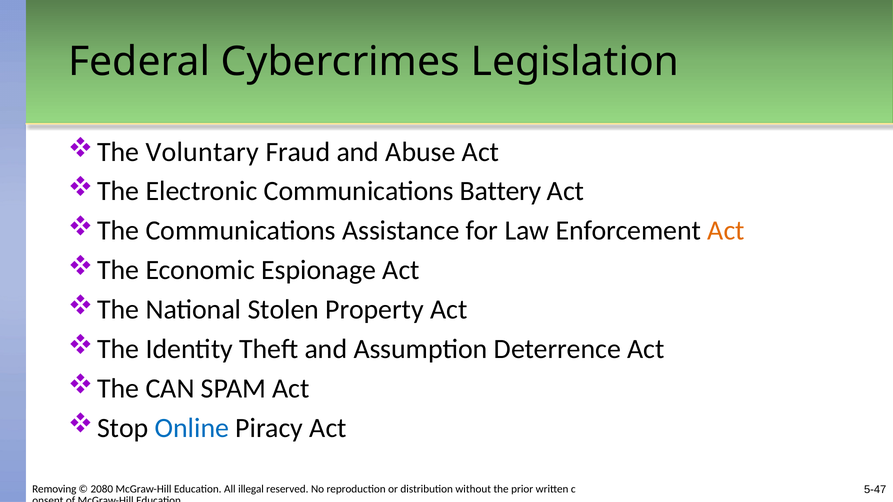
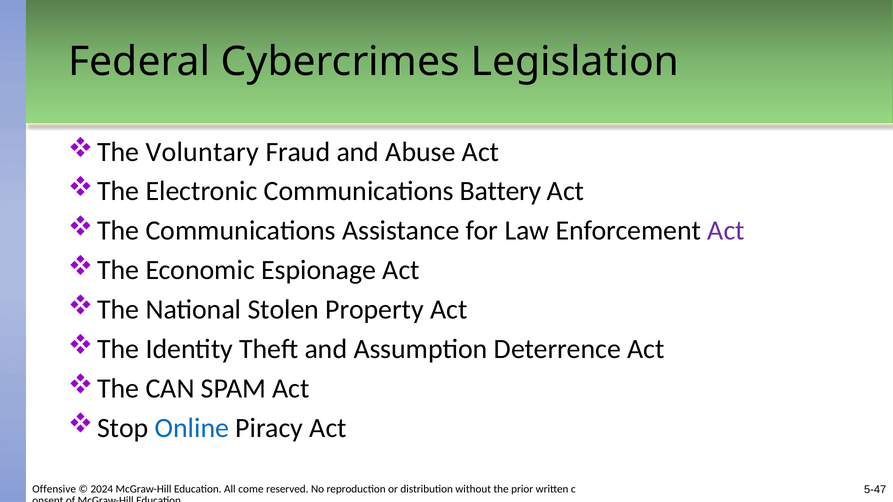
Act at (726, 231) colour: orange -> purple
Removing: Removing -> Offensive
2080: 2080 -> 2024
illegal: illegal -> come
